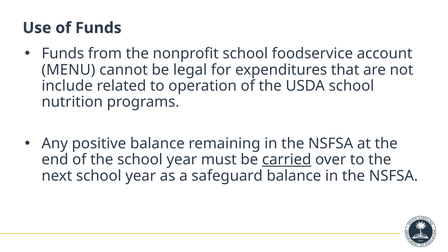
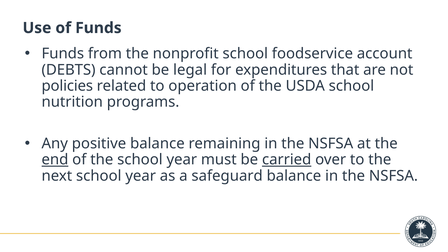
MENU: MENU -> DEBTS
include: include -> policies
end underline: none -> present
